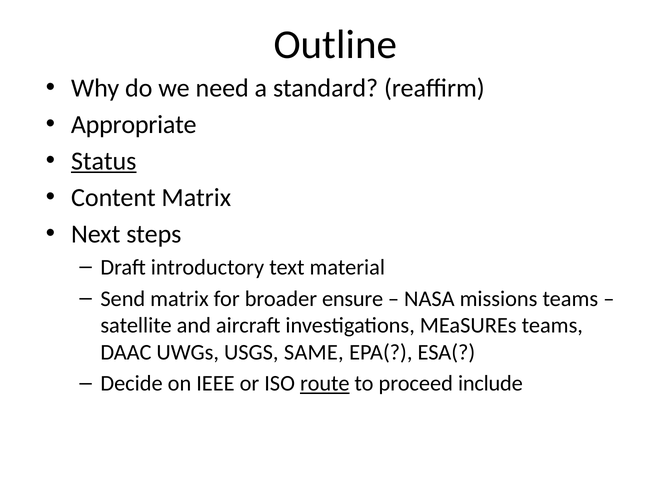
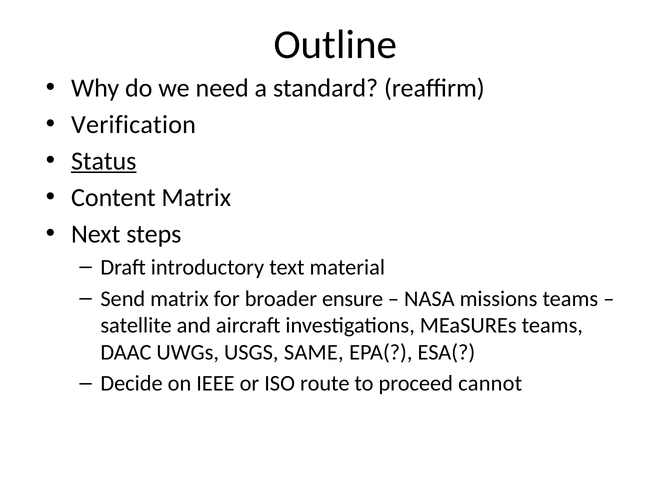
Appropriate: Appropriate -> Verification
route underline: present -> none
include: include -> cannot
